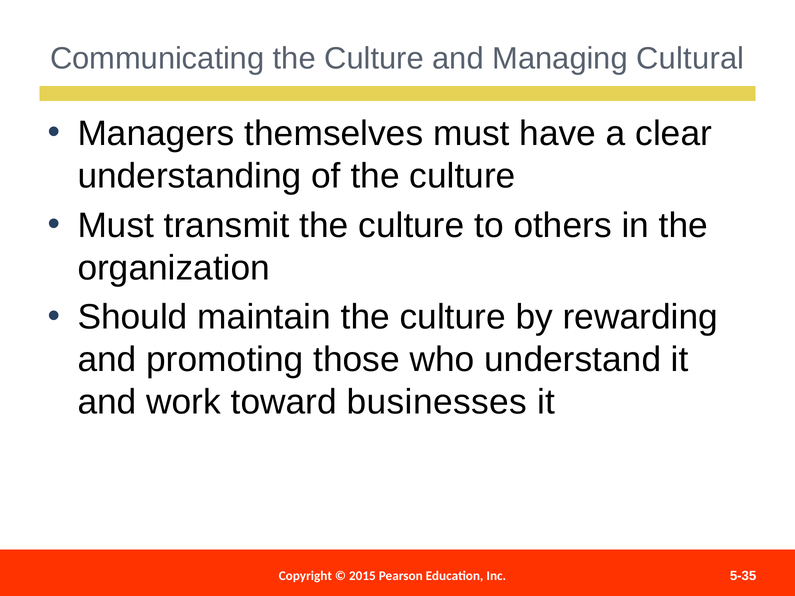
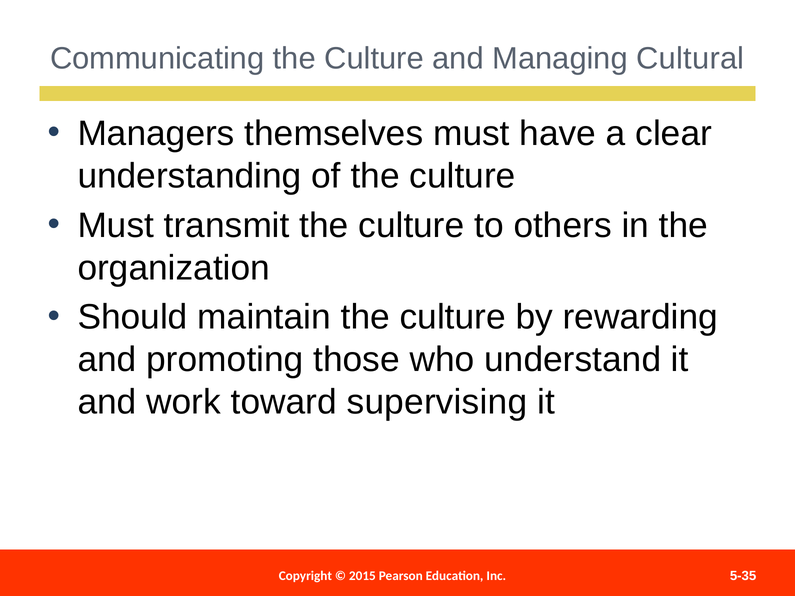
businesses: businesses -> supervising
